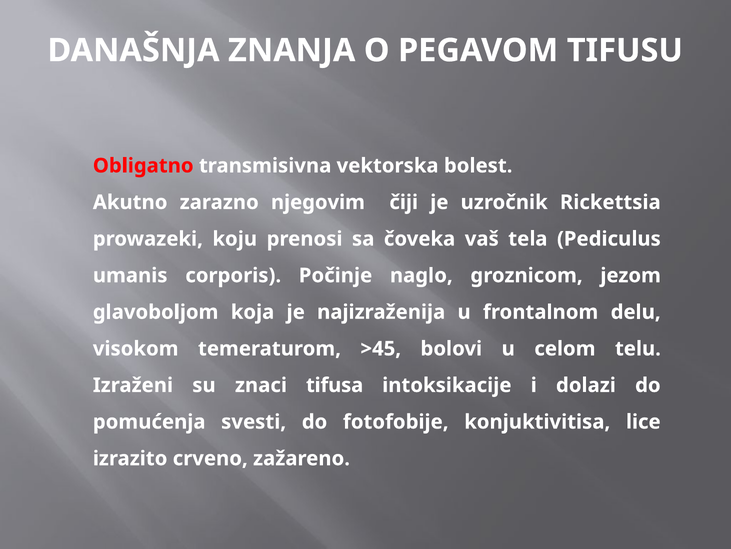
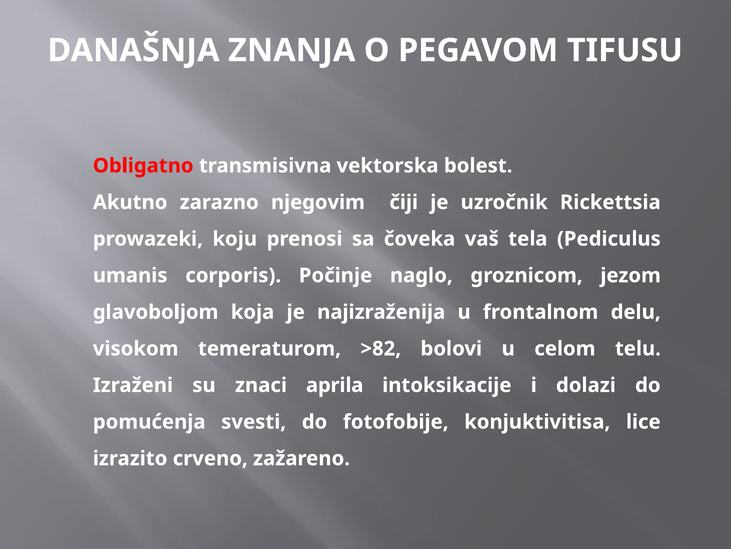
>45: >45 -> >82
tifusa: tifusa -> aprila
